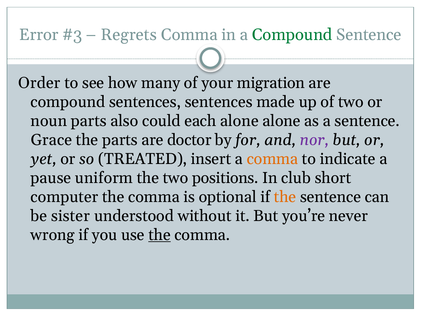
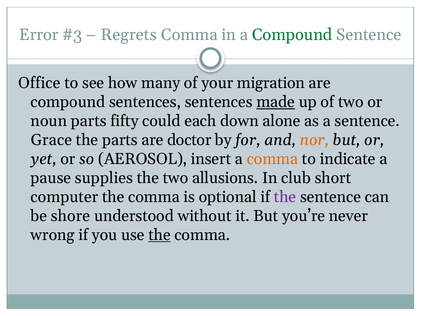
Order: Order -> Office
made underline: none -> present
also: also -> fifty
each alone: alone -> down
nor colour: purple -> orange
TREATED: TREATED -> AEROSOL
uniform: uniform -> supplies
positions: positions -> allusions
the at (285, 197) colour: orange -> purple
sister: sister -> shore
